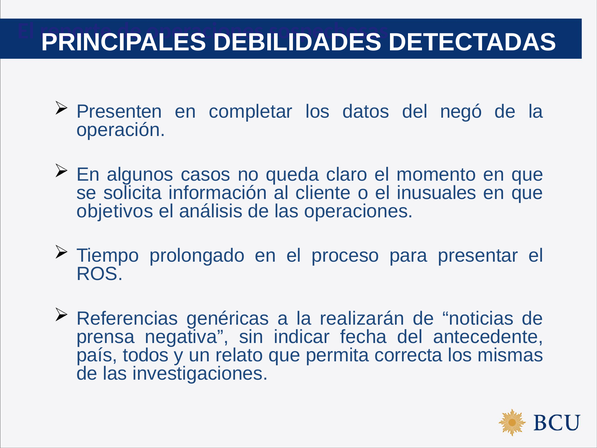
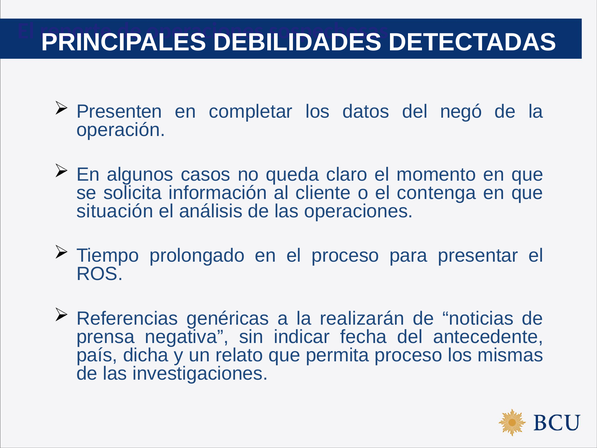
inusuales: inusuales -> contenga
objetivos: objetivos -> situación
todos: todos -> dicha
permita correcta: correcta -> proceso
